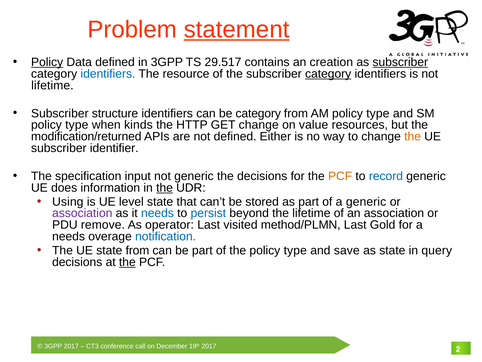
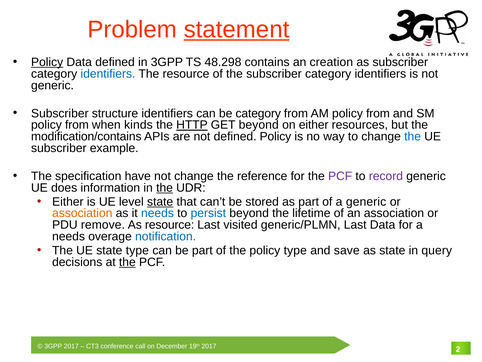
29.517: 29.517 -> 48.298
subscriber at (400, 62) underline: present -> none
category at (328, 74) underline: present -> none
lifetime at (52, 85): lifetime -> generic
AM policy type: type -> from
type at (77, 125): type -> from
HTTP underline: none -> present
GET change: change -> beyond
on value: value -> either
modification/returned: modification/returned -> modification/contains
defined Either: Either -> Policy
the at (413, 136) colour: orange -> blue
identifier: identifier -> example
input: input -> have
not generic: generic -> change
the decisions: decisions -> reference
PCF at (340, 176) colour: orange -> purple
record colour: blue -> purple
Using at (68, 201): Using -> Either
state at (160, 201) underline: none -> present
association at (82, 213) colour: purple -> orange
As operator: operator -> resource
method/PLMN: method/PLMN -> generic/PLMN
Last Gold: Gold -> Data
state from: from -> type
